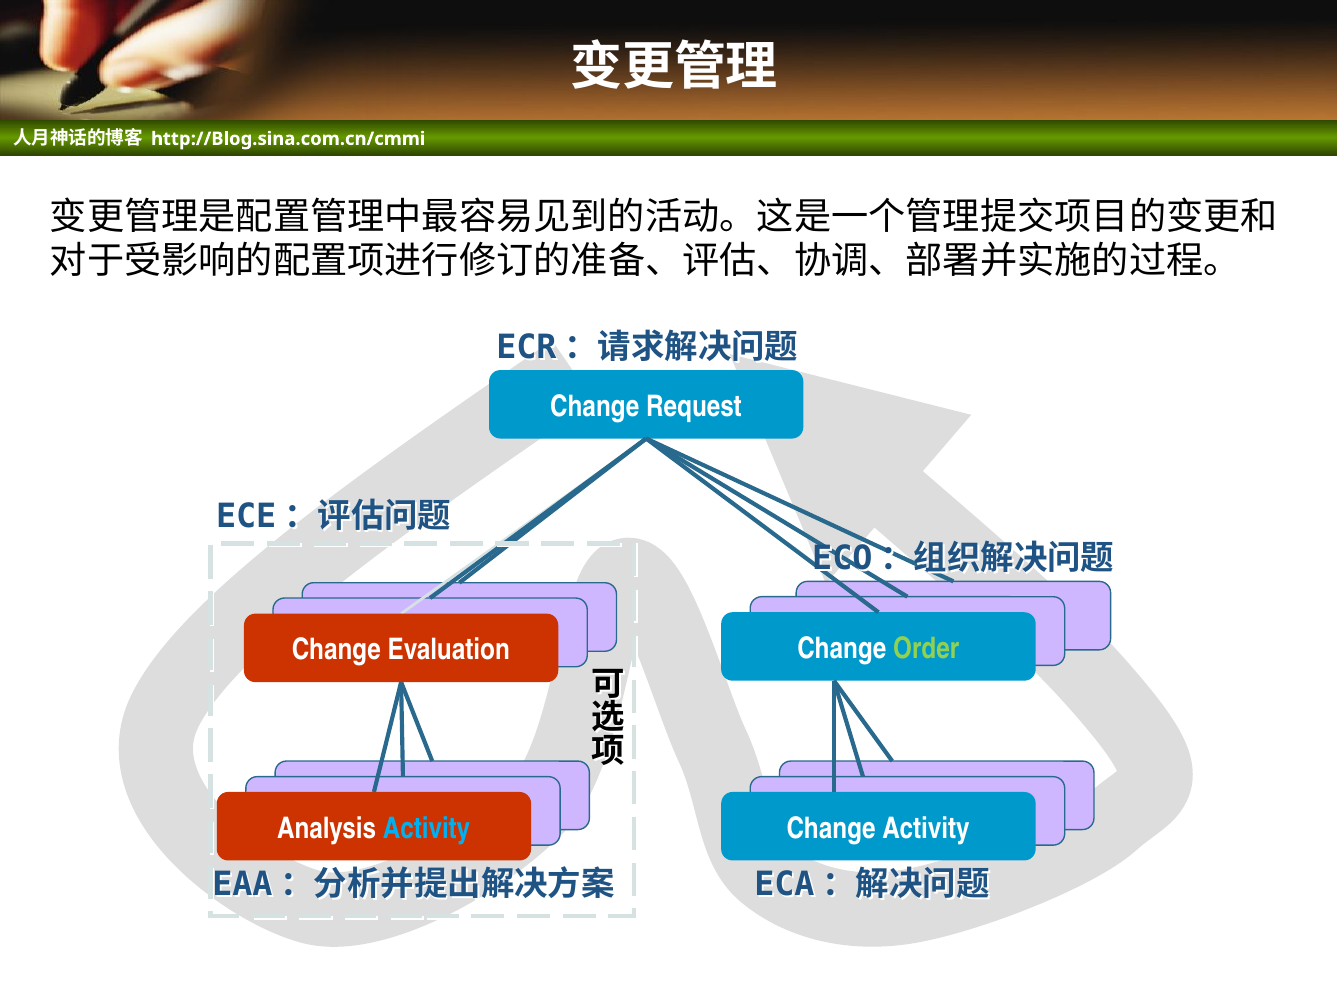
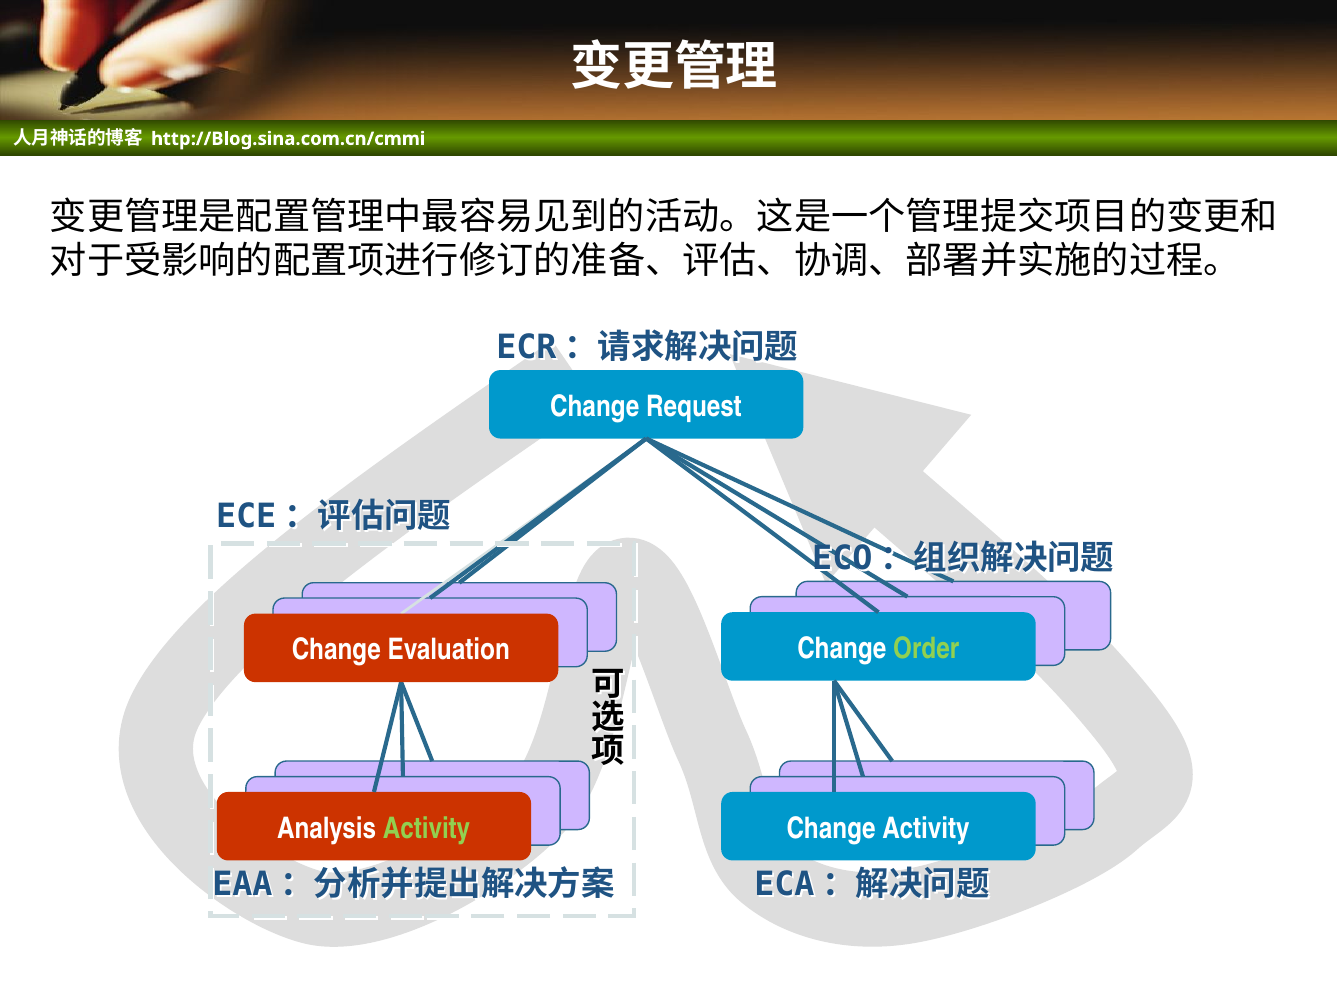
Activity at (427, 828) colour: light blue -> light green
